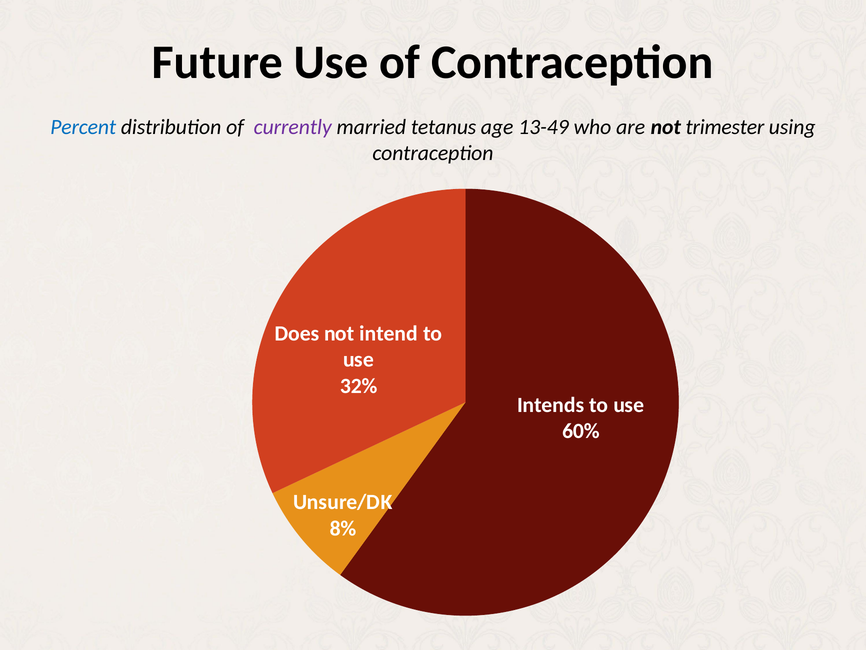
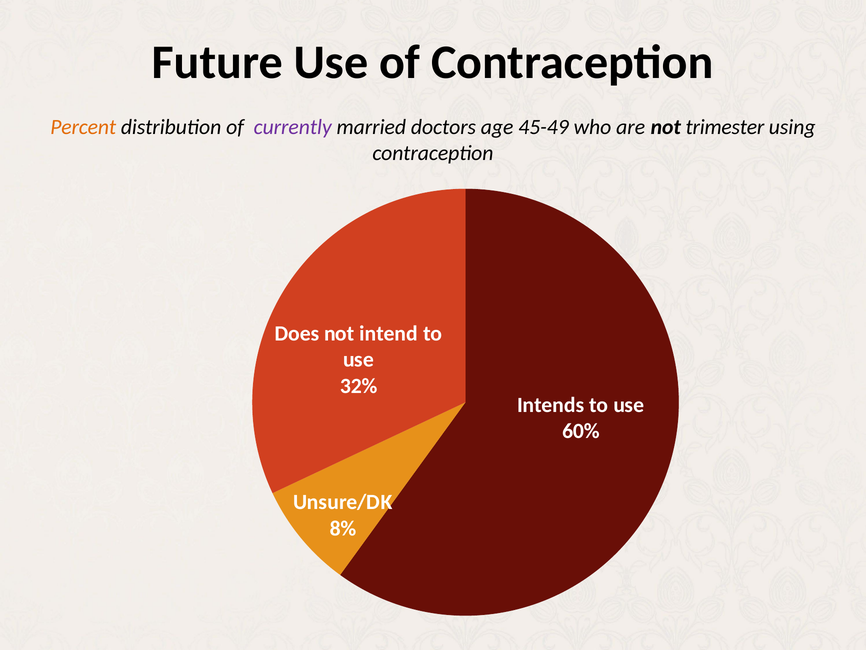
Percent colour: blue -> orange
tetanus: tetanus -> doctors
13-49: 13-49 -> 45-49
